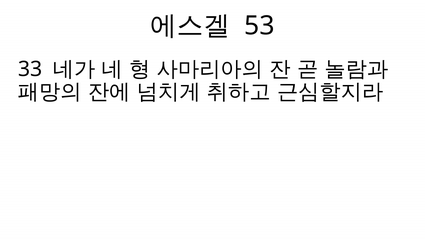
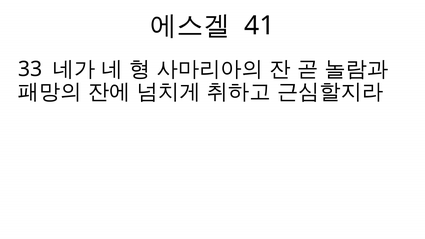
53: 53 -> 41
